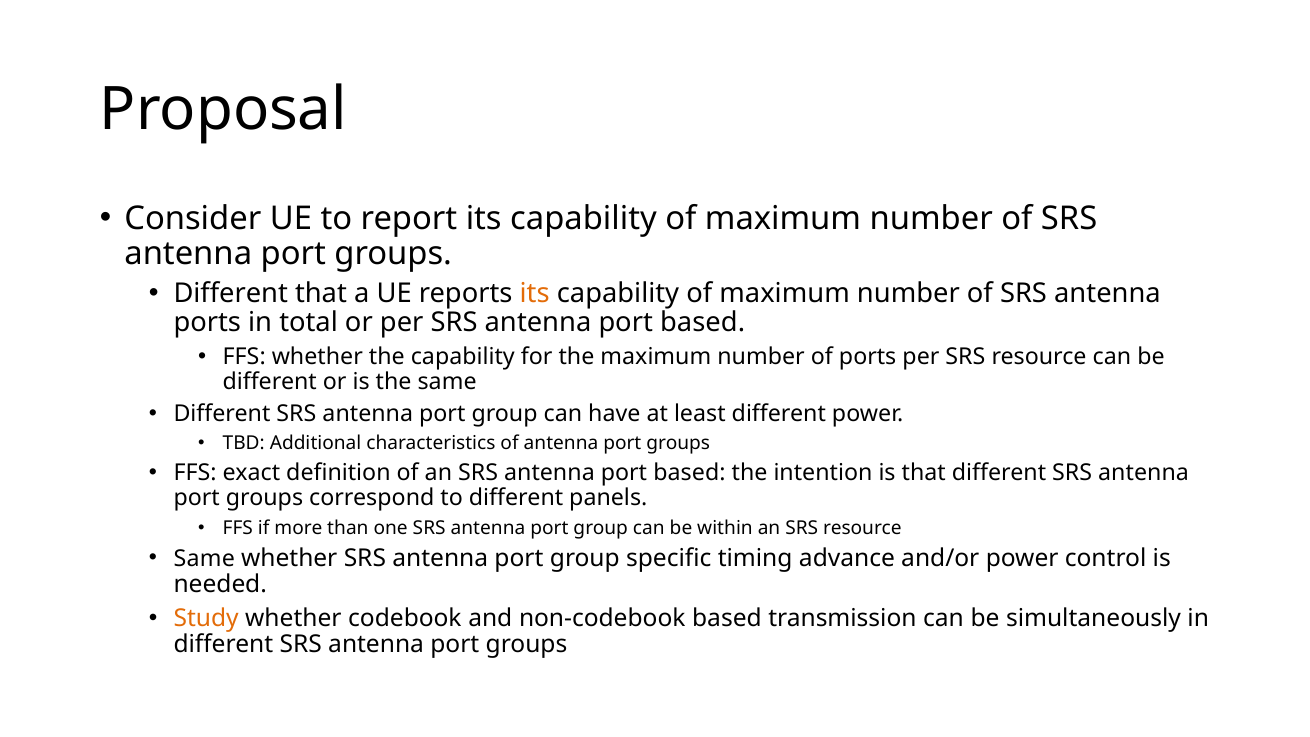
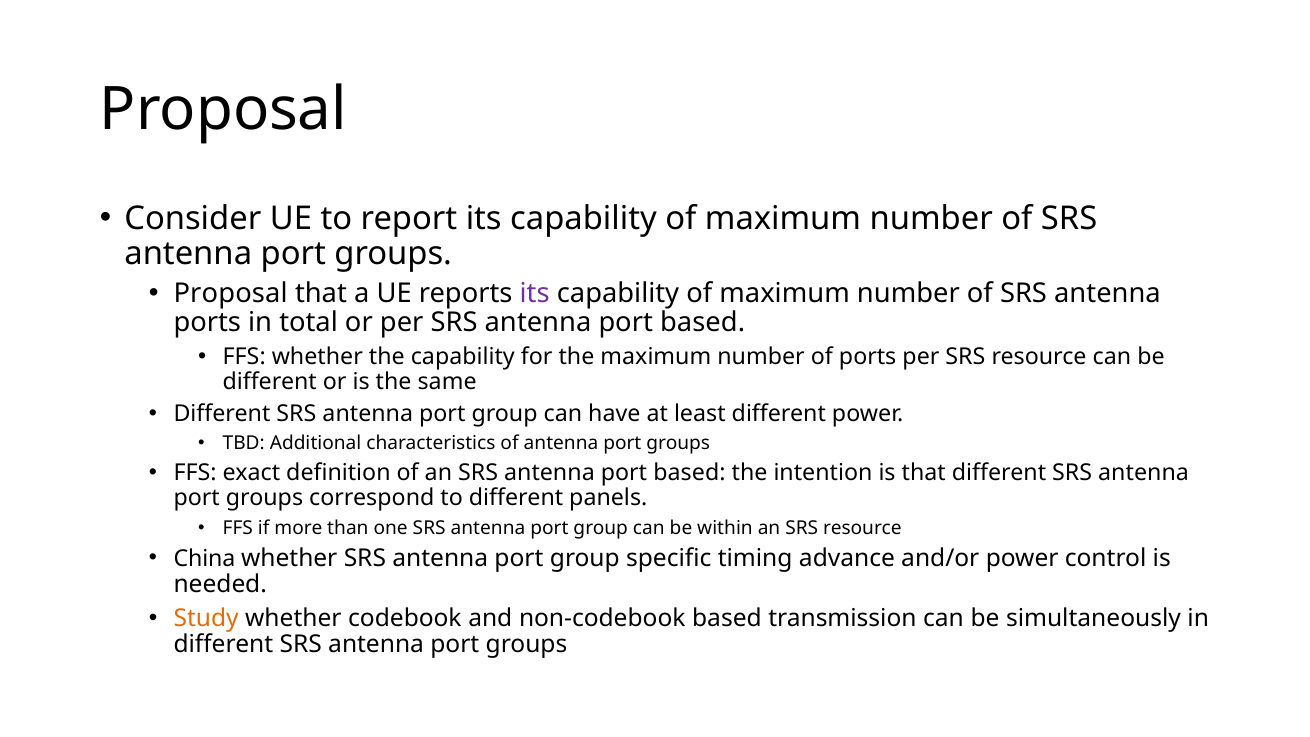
Different at (231, 293): Different -> Proposal
its at (535, 293) colour: orange -> purple
Same at (204, 559): Same -> China
